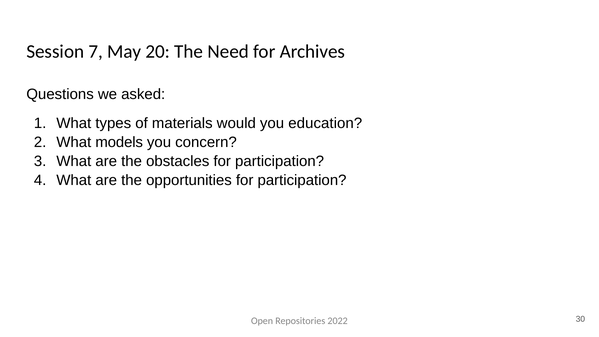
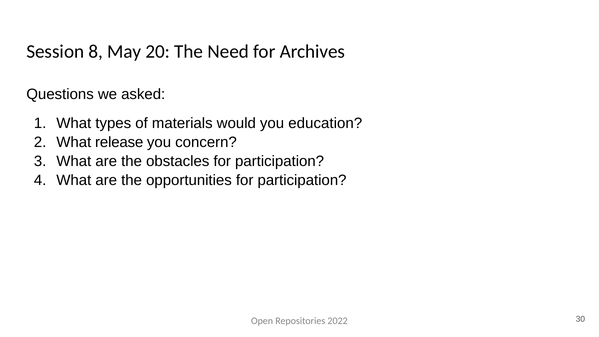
7: 7 -> 8
models: models -> release
